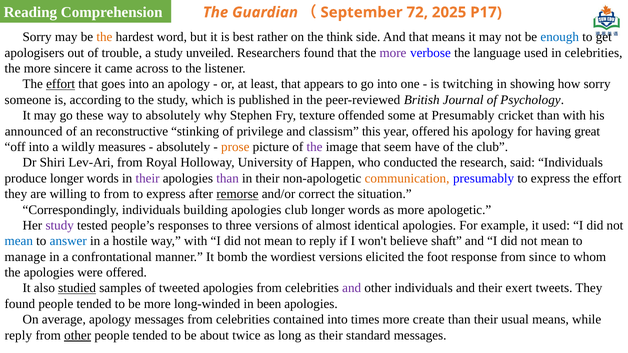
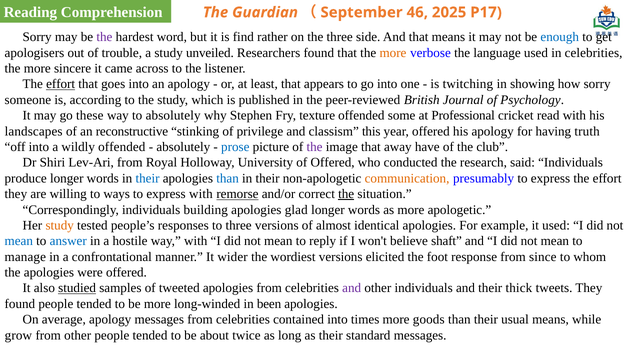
72: 72 -> 46
the at (104, 37) colour: orange -> purple
best: best -> find
the think: think -> three
more at (393, 53) colour: purple -> orange
at Presumably: Presumably -> Professional
cricket than: than -> read
announced: announced -> landscapes
great: great -> truth
wildly measures: measures -> offended
prose colour: orange -> blue
seem: seem -> away
of Happen: Happen -> Offered
their at (148, 178) colour: purple -> blue
than at (228, 178) colour: purple -> blue
to from: from -> ways
express after: after -> with
the at (346, 194) underline: none -> present
apologies club: club -> glad
study at (60, 226) colour: purple -> orange
bomb: bomb -> wider
exert: exert -> thick
create: create -> goods
reply at (18, 335): reply -> grow
other at (78, 335) underline: present -> none
